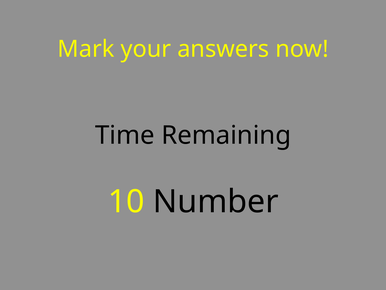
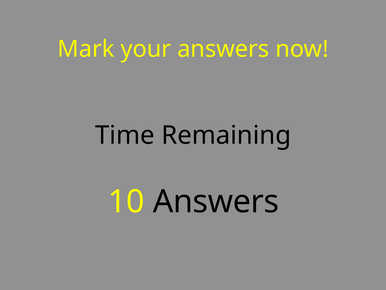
10 Number: Number -> Answers
